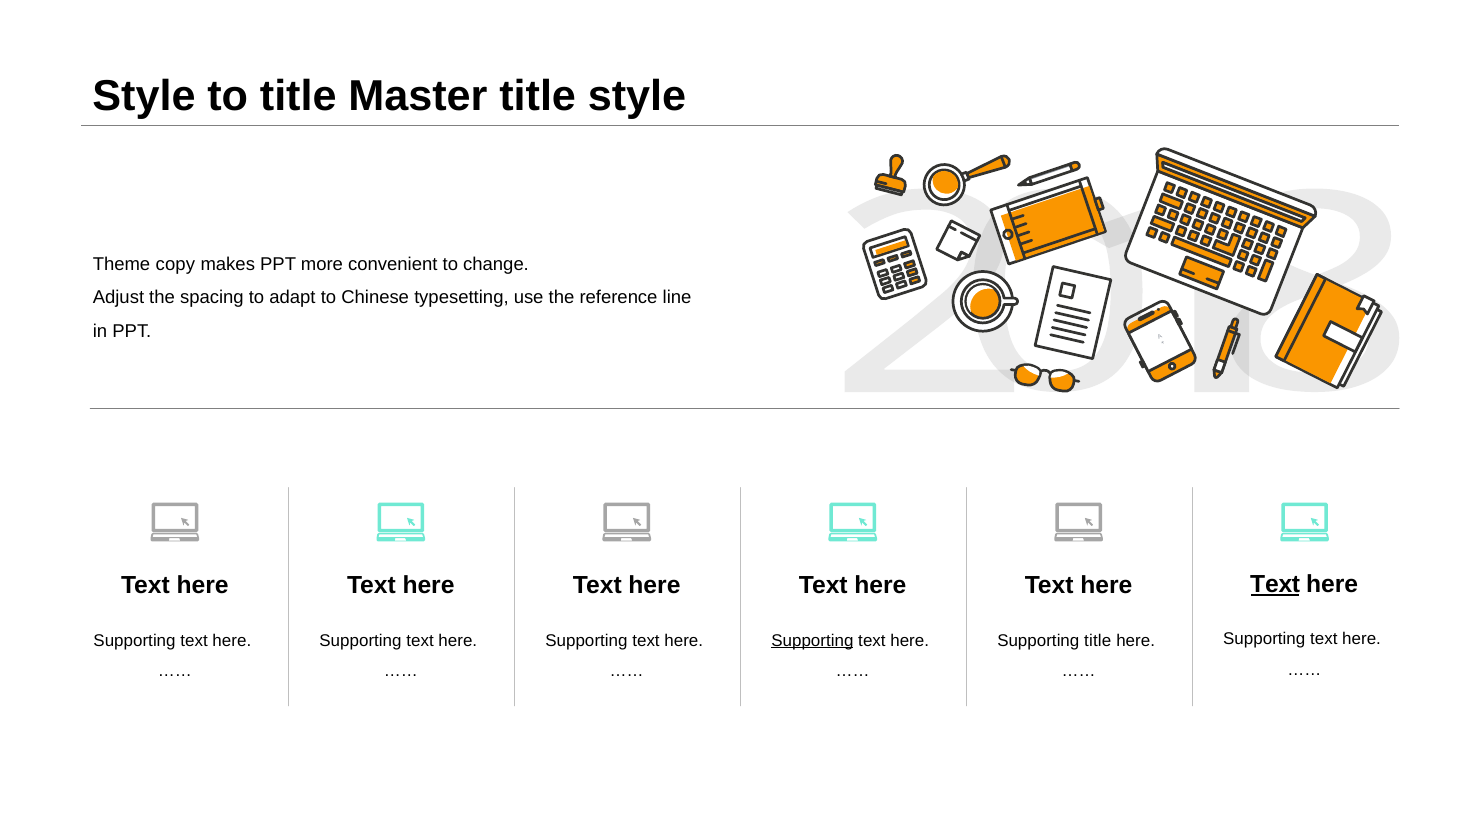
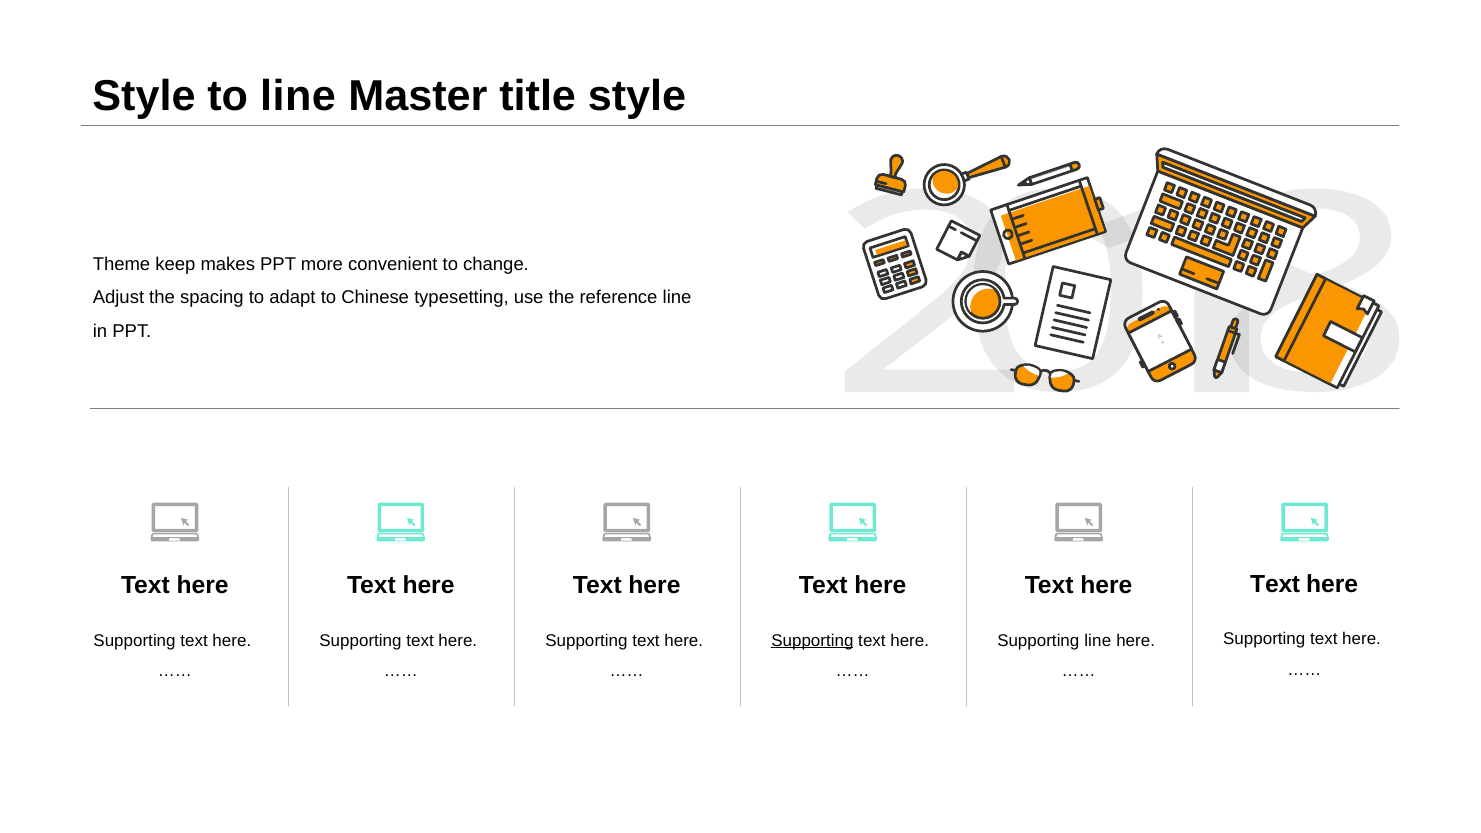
to title: title -> line
copy: copy -> keep
Text at (1275, 584) underline: present -> none
Supporting title: title -> line
